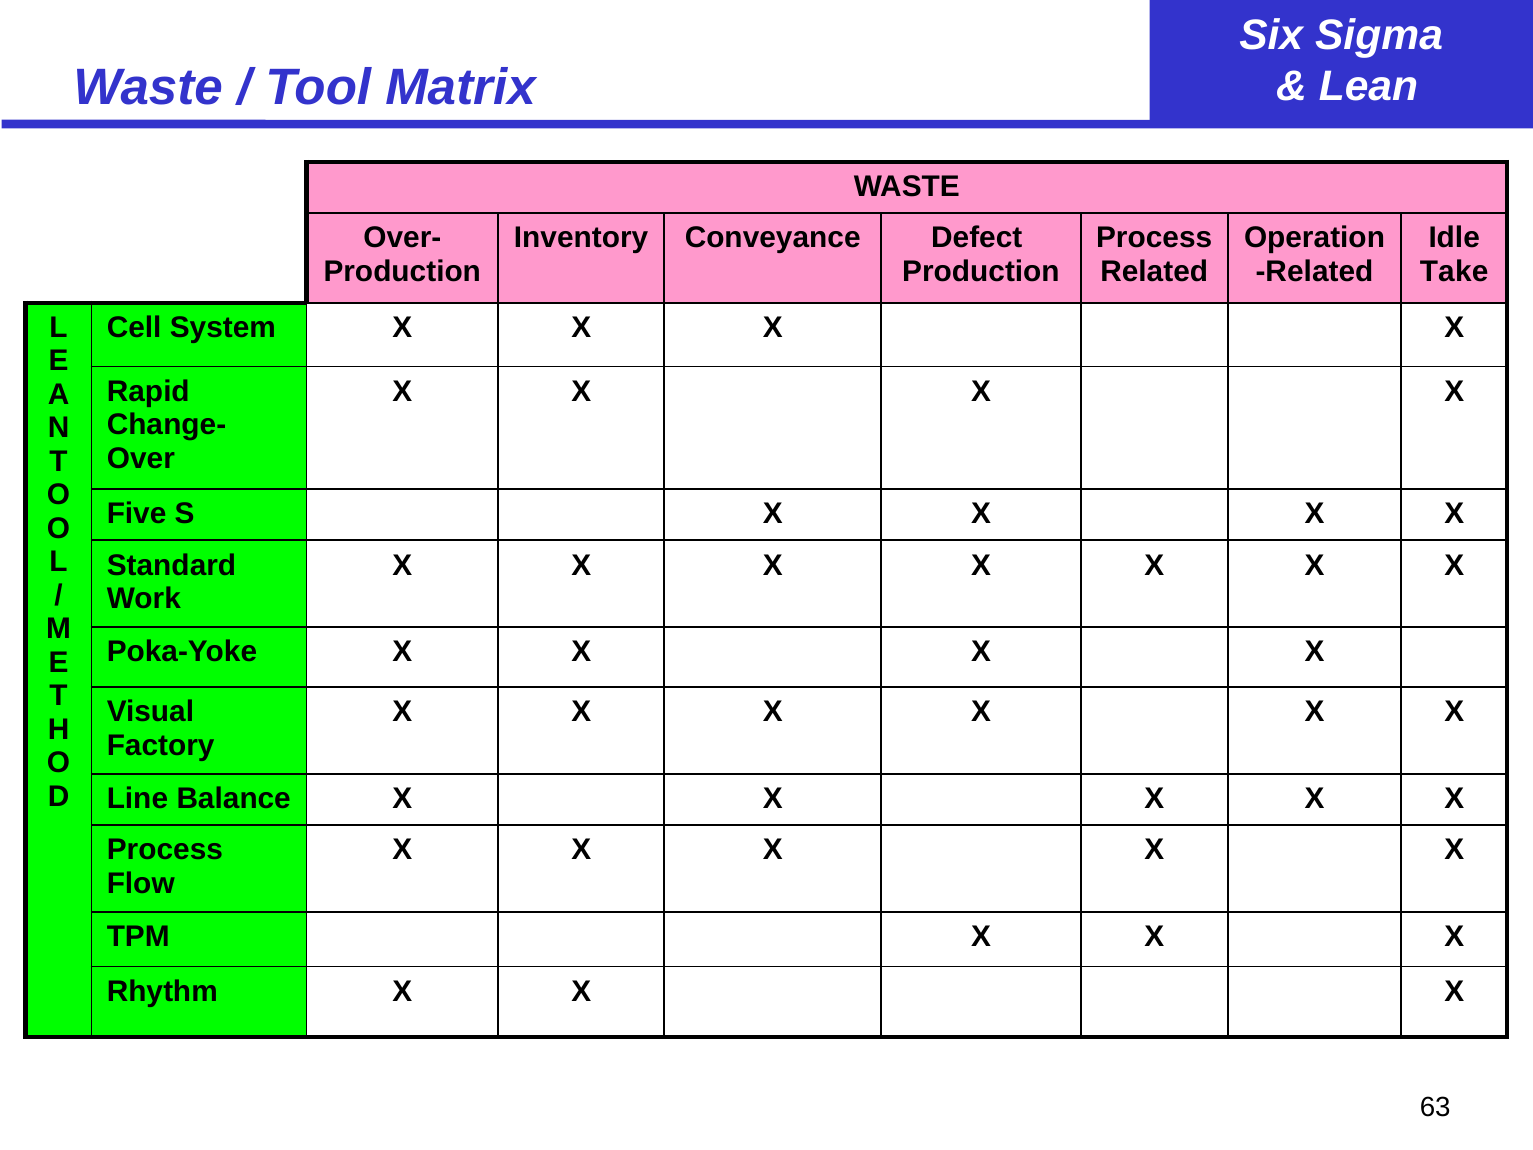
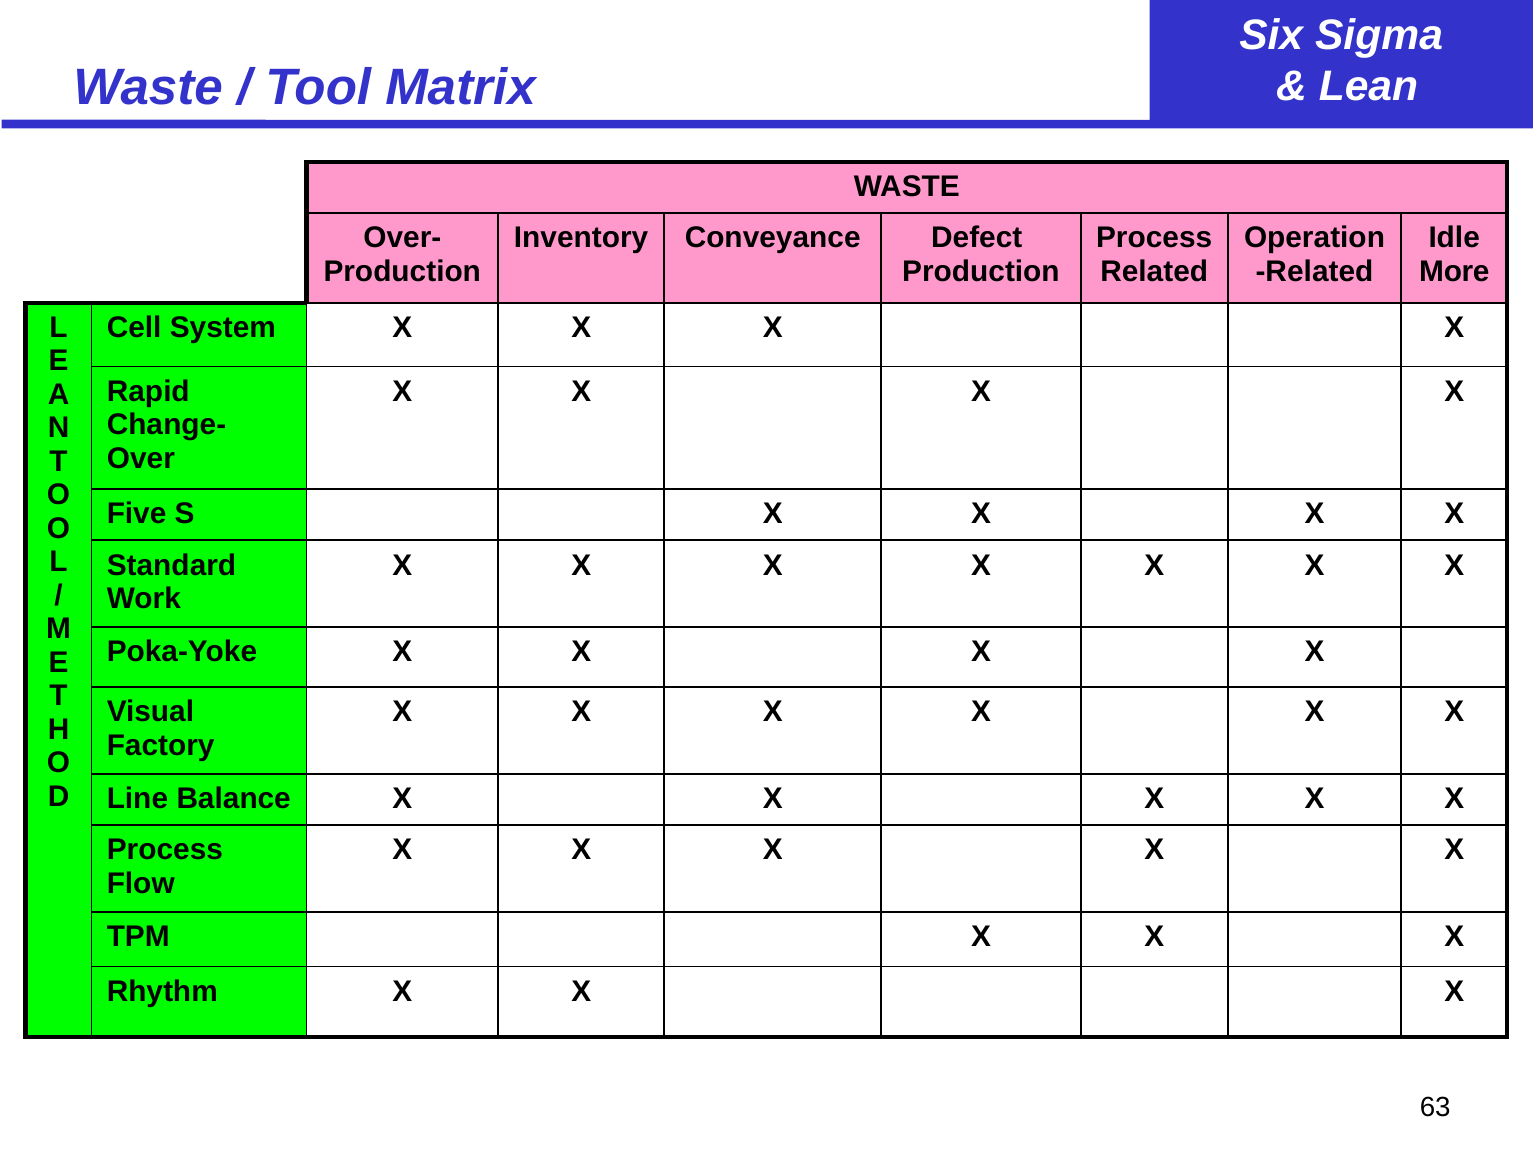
Take: Take -> More
